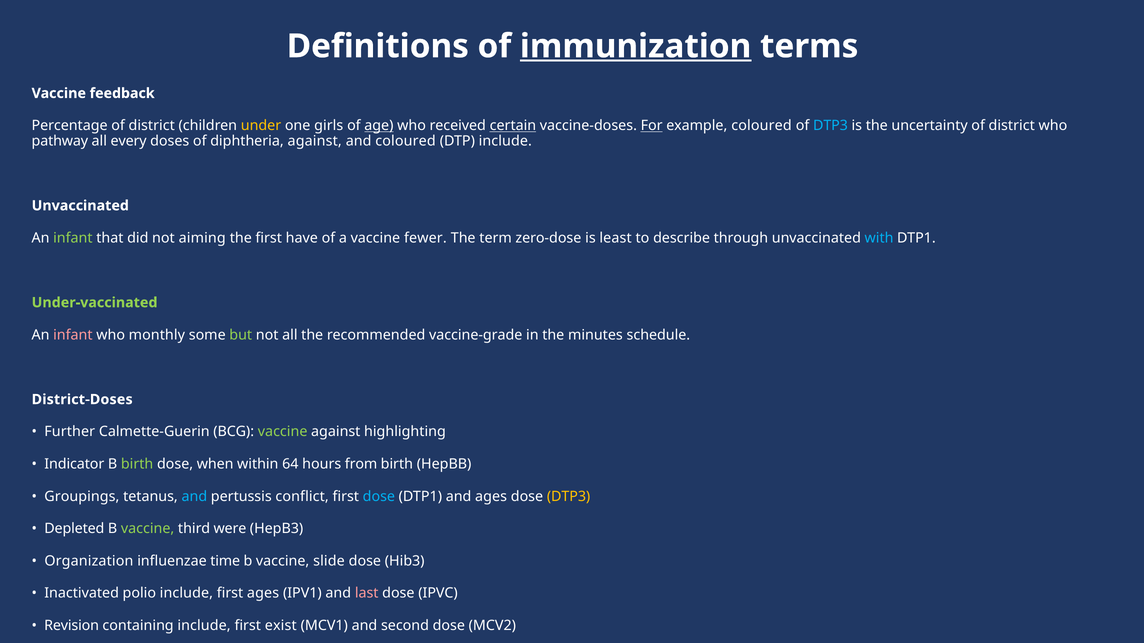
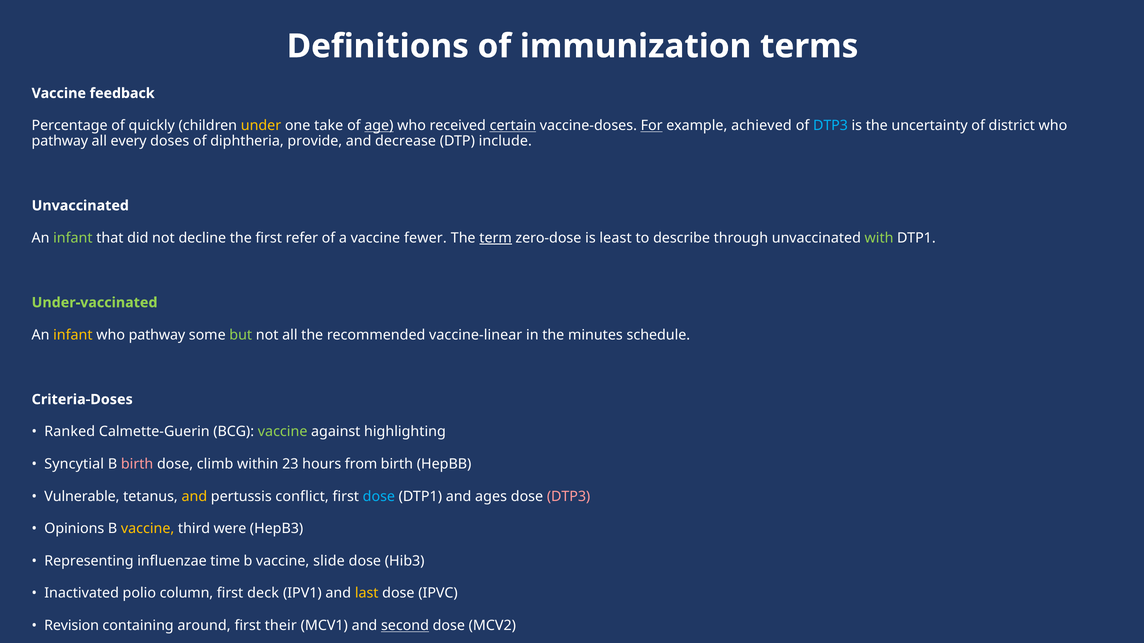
immunization at (636, 46) underline: present -> none
Percentage of district: district -> quickly
girls: girls -> take
example coloured: coloured -> achieved
diphtheria against: against -> provide
and coloured: coloured -> decrease
not aiming: aiming -> decline
have: have -> refer
term underline: none -> present
with at (879, 238) colour: light blue -> light green
infant at (73, 335) colour: pink -> yellow
monthly at (157, 335): monthly -> pathway
vaccine-grade: vaccine-grade -> vaccine-linear
District-Doses: District-Doses -> Criteria-Doses
Further: Further -> Ranked
Indicator: Indicator -> Syncytial
birth at (137, 464) colour: light green -> pink
when: when -> climb
64: 64 -> 23
Groupings: Groupings -> Vulnerable
and at (194, 497) colour: light blue -> yellow
DTP3 at (569, 497) colour: yellow -> pink
Depleted: Depleted -> Opinions
vaccine at (148, 529) colour: light green -> yellow
Organization: Organization -> Representing
polio include: include -> column
first ages: ages -> deck
last at (367, 594) colour: pink -> yellow
containing include: include -> around
exist: exist -> their
second underline: none -> present
